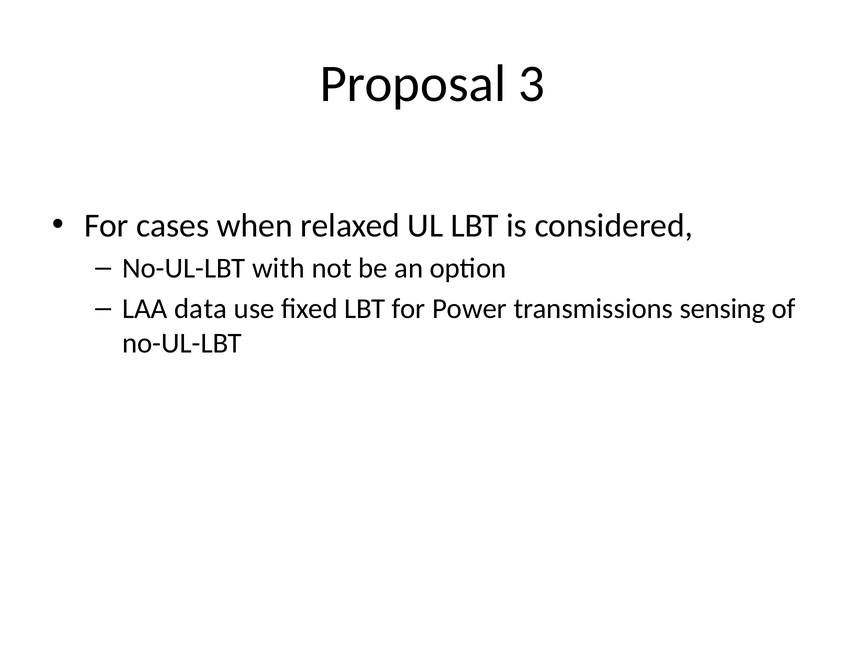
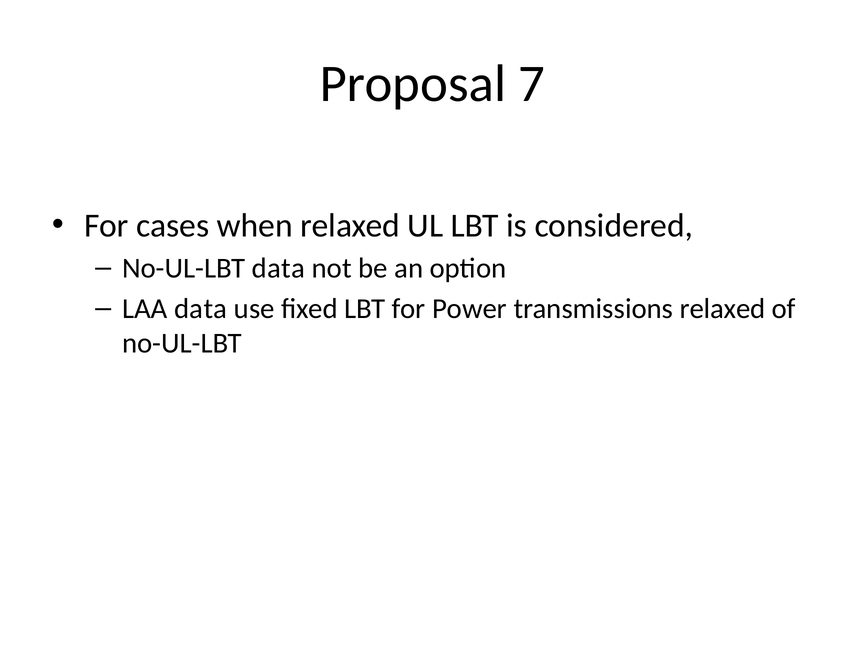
3: 3 -> 7
No-UL-LBT with: with -> data
transmissions sensing: sensing -> relaxed
